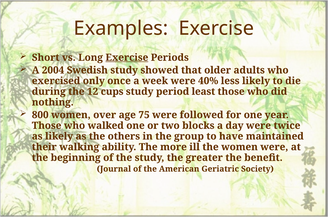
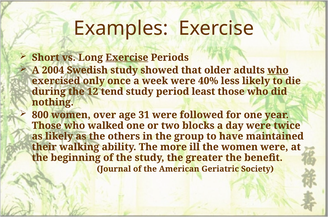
who at (278, 70) underline: none -> present
cups: cups -> tend
75: 75 -> 31
